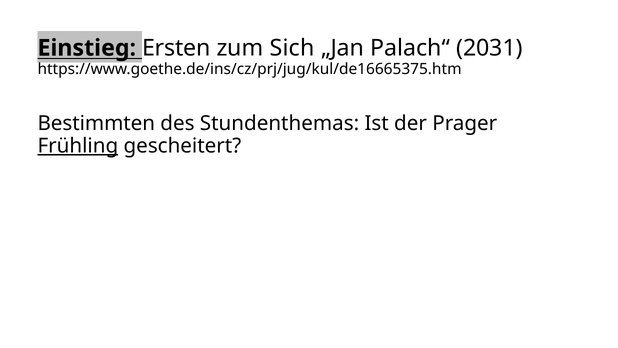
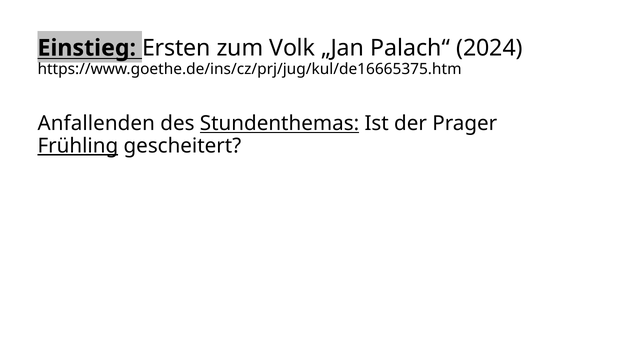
Sich: Sich -> Volk
2031: 2031 -> 2024
Bestimmten: Bestimmten -> Anfallenden
Stundenthemas underline: none -> present
